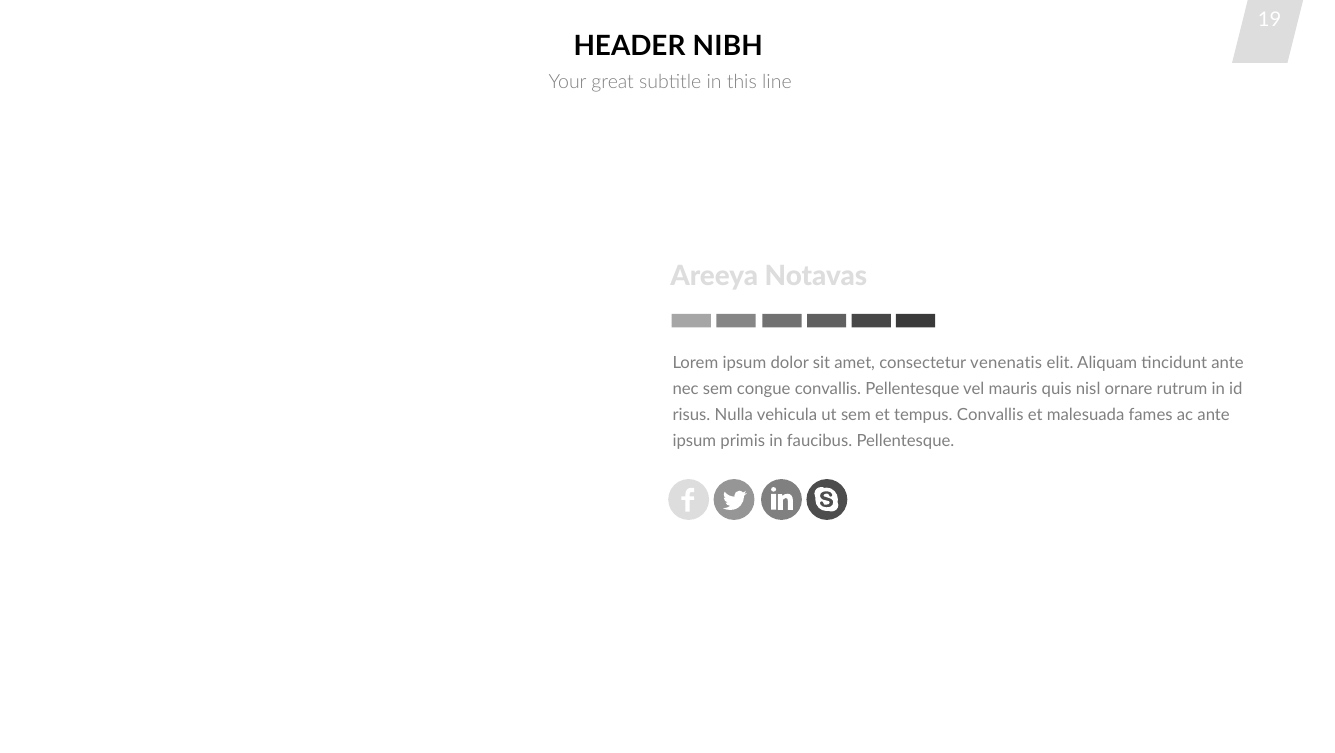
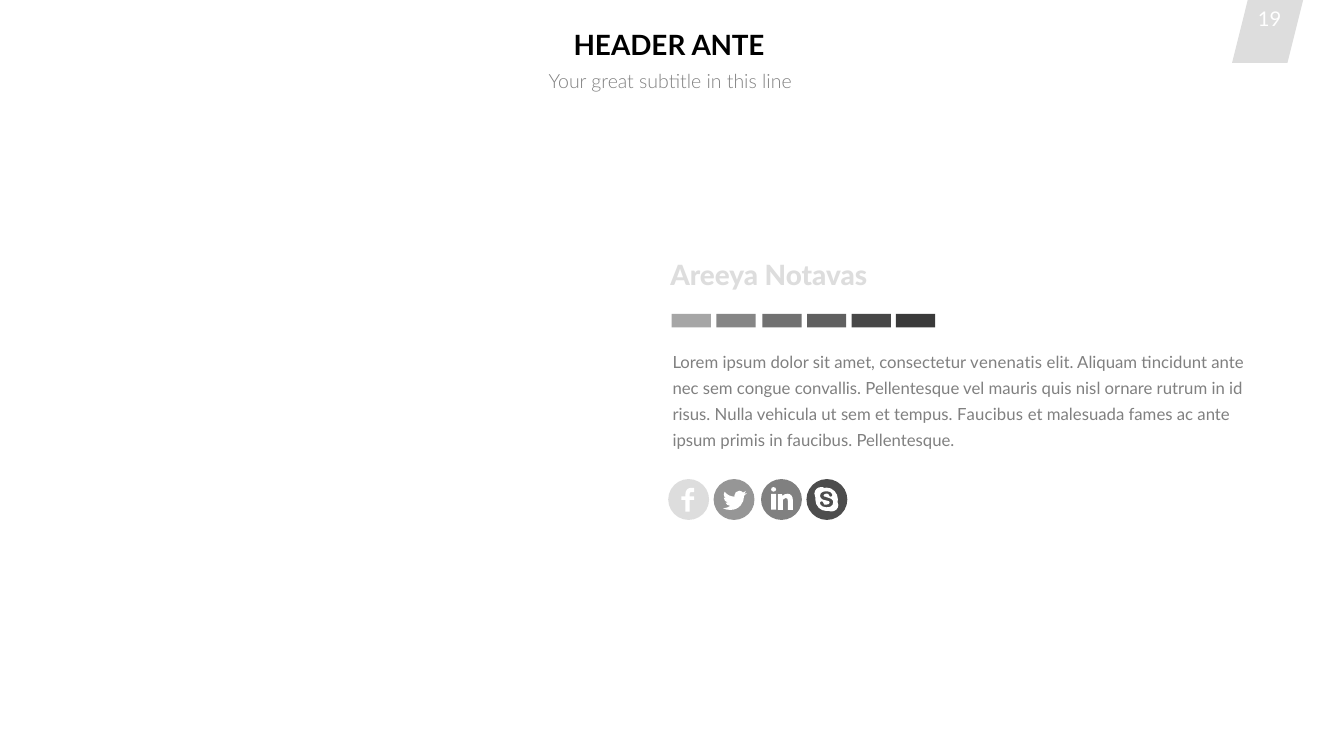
HEADER NIBH: NIBH -> ANTE
tempus Convallis: Convallis -> Faucibus
